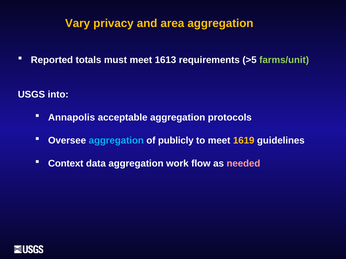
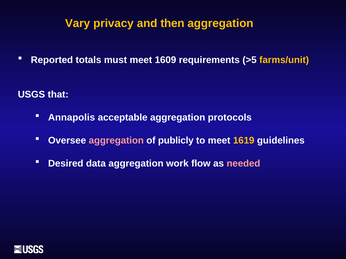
area: area -> then
1613: 1613 -> 1609
farms/unit colour: light green -> yellow
into: into -> that
aggregation at (116, 141) colour: light blue -> pink
Context: Context -> Desired
